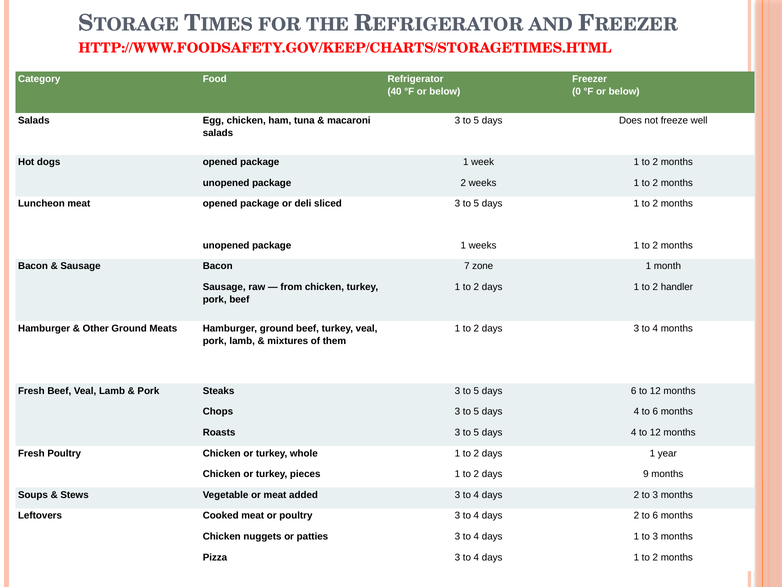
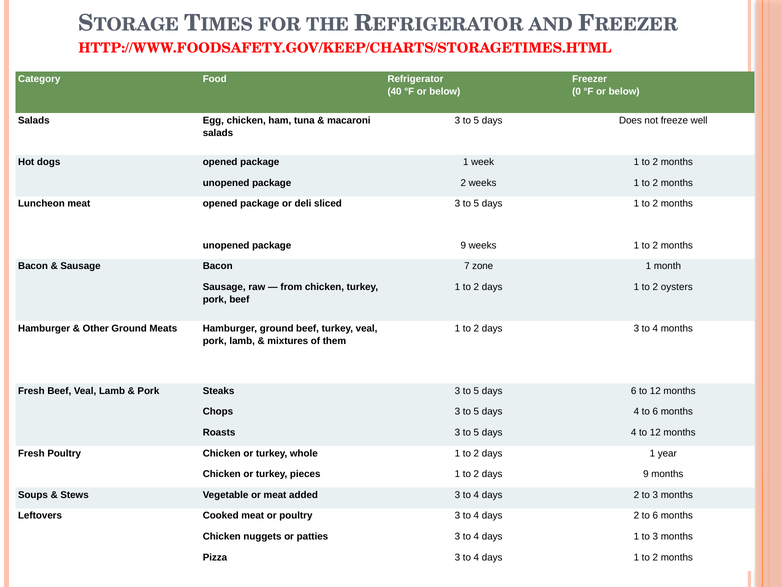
unopened package 1: 1 -> 9
handler: handler -> oysters
